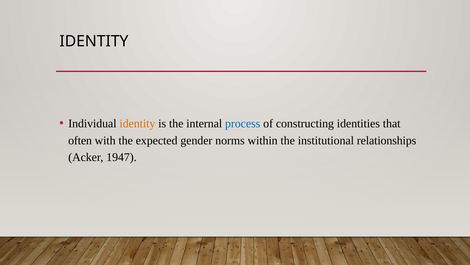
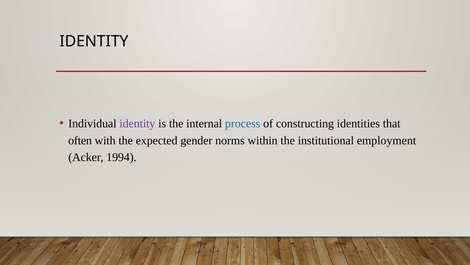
identity at (137, 123) colour: orange -> purple
relationships: relationships -> employment
1947: 1947 -> 1994
